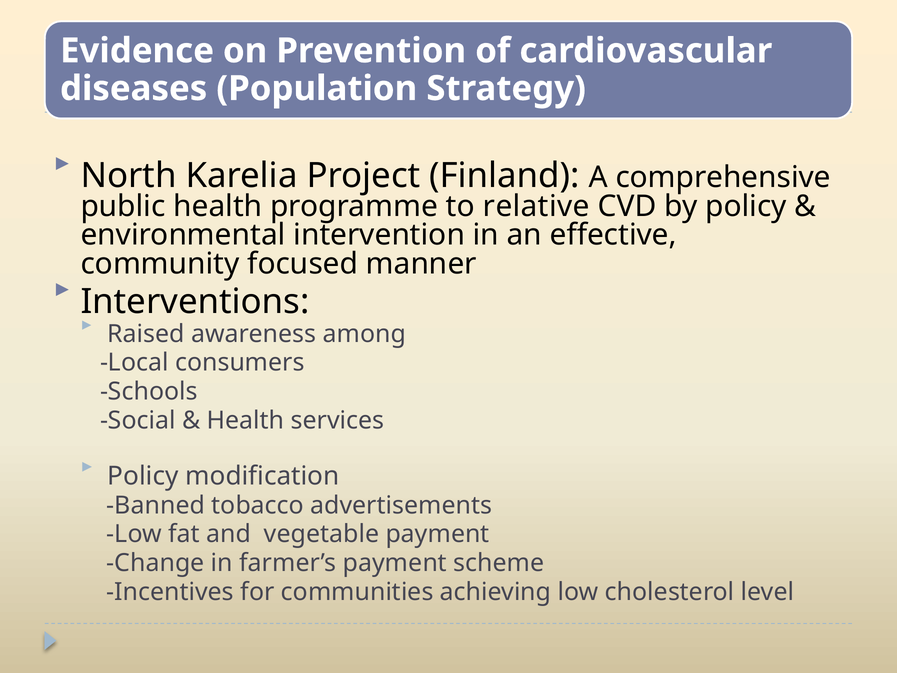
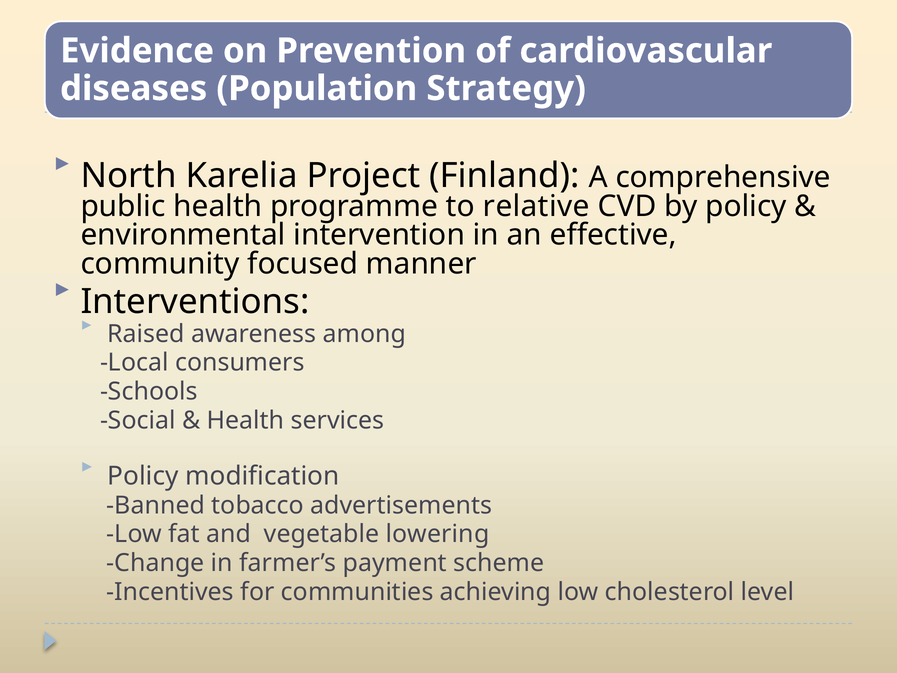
vegetable payment: payment -> lowering
